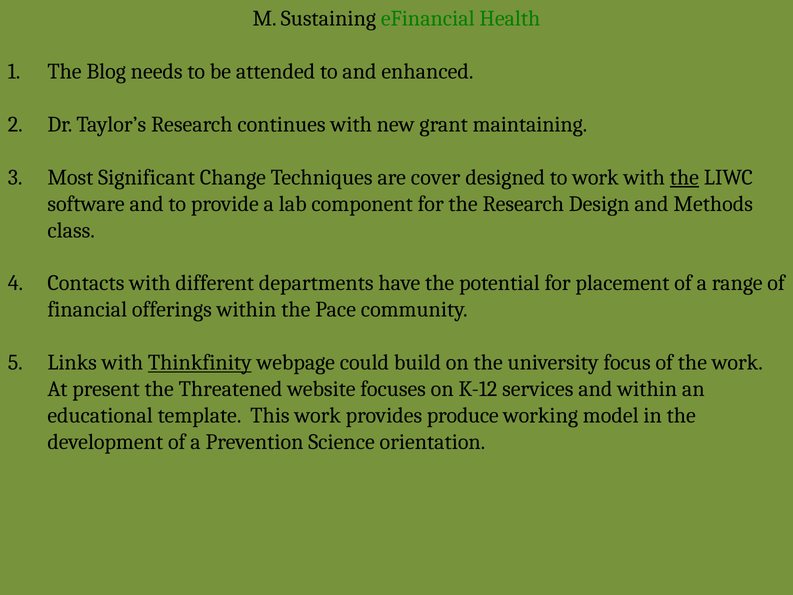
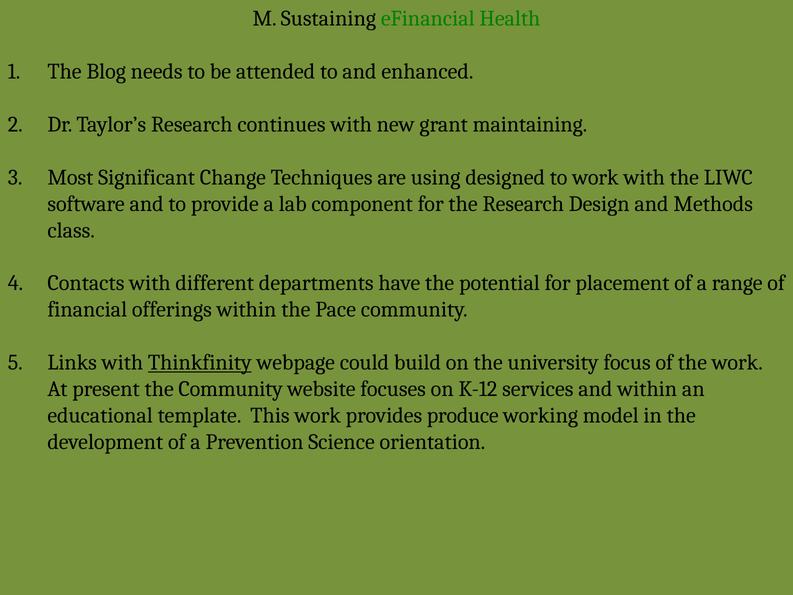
cover: cover -> using
the at (684, 177) underline: present -> none
the Threatened: Threatened -> Community
